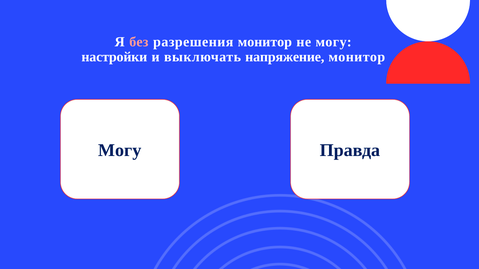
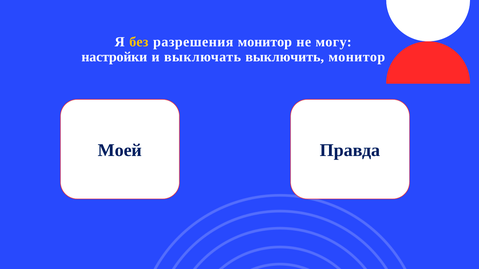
без colour: pink -> yellow
напряжение: напряжение -> выключить
Могу at (120, 151): Могу -> Моей
